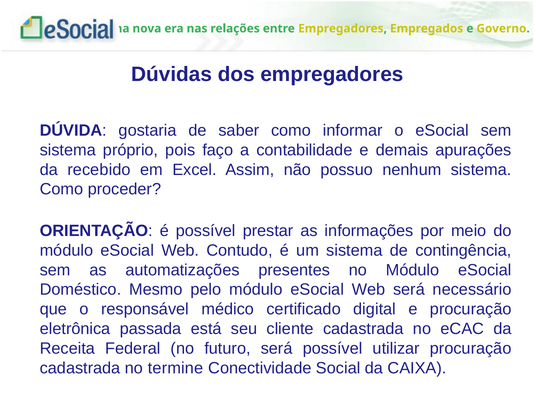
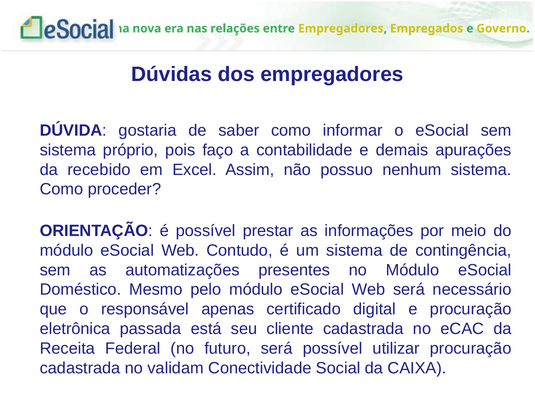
médico: médico -> apenas
termine: termine -> validam
